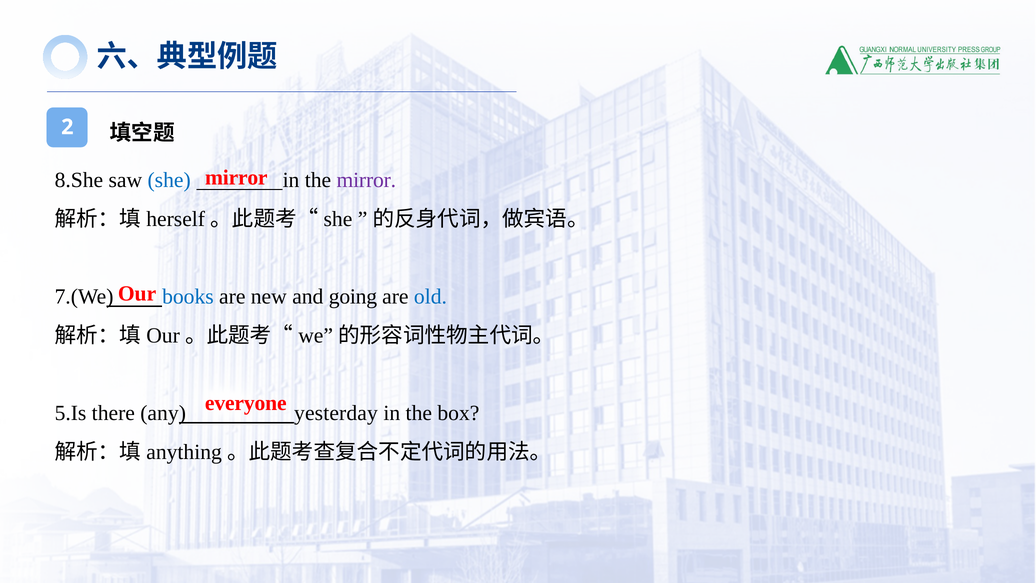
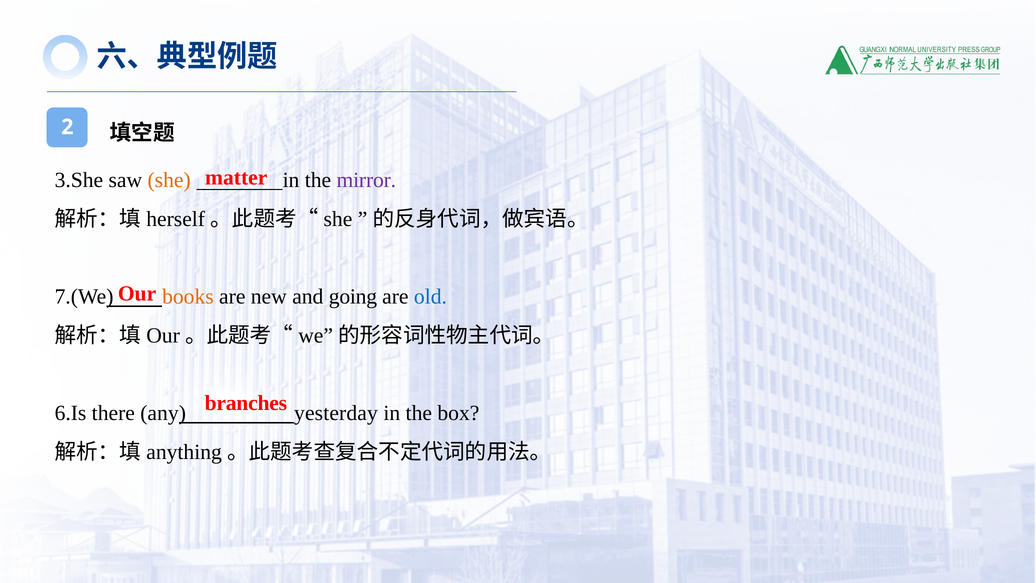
mirror at (236, 177): mirror -> matter
8.She: 8.She -> 3.She
she colour: blue -> orange
books colour: blue -> orange
everyone: everyone -> branches
5.Is: 5.Is -> 6.Is
